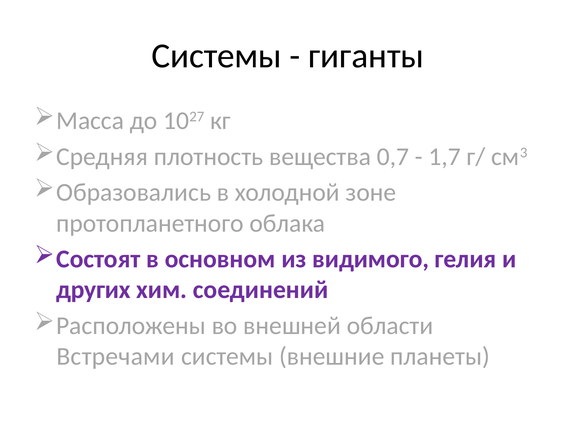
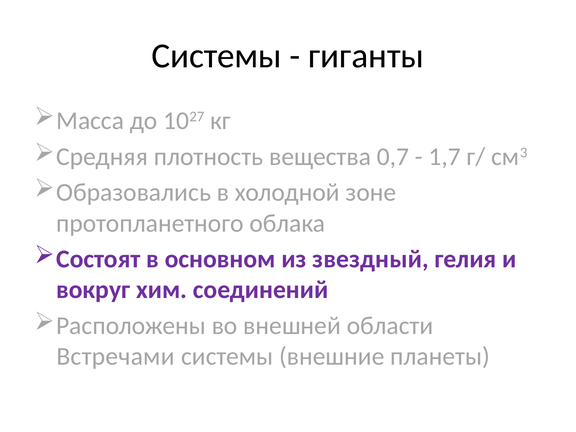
видимого: видимого -> звездный
других: других -> вокруг
